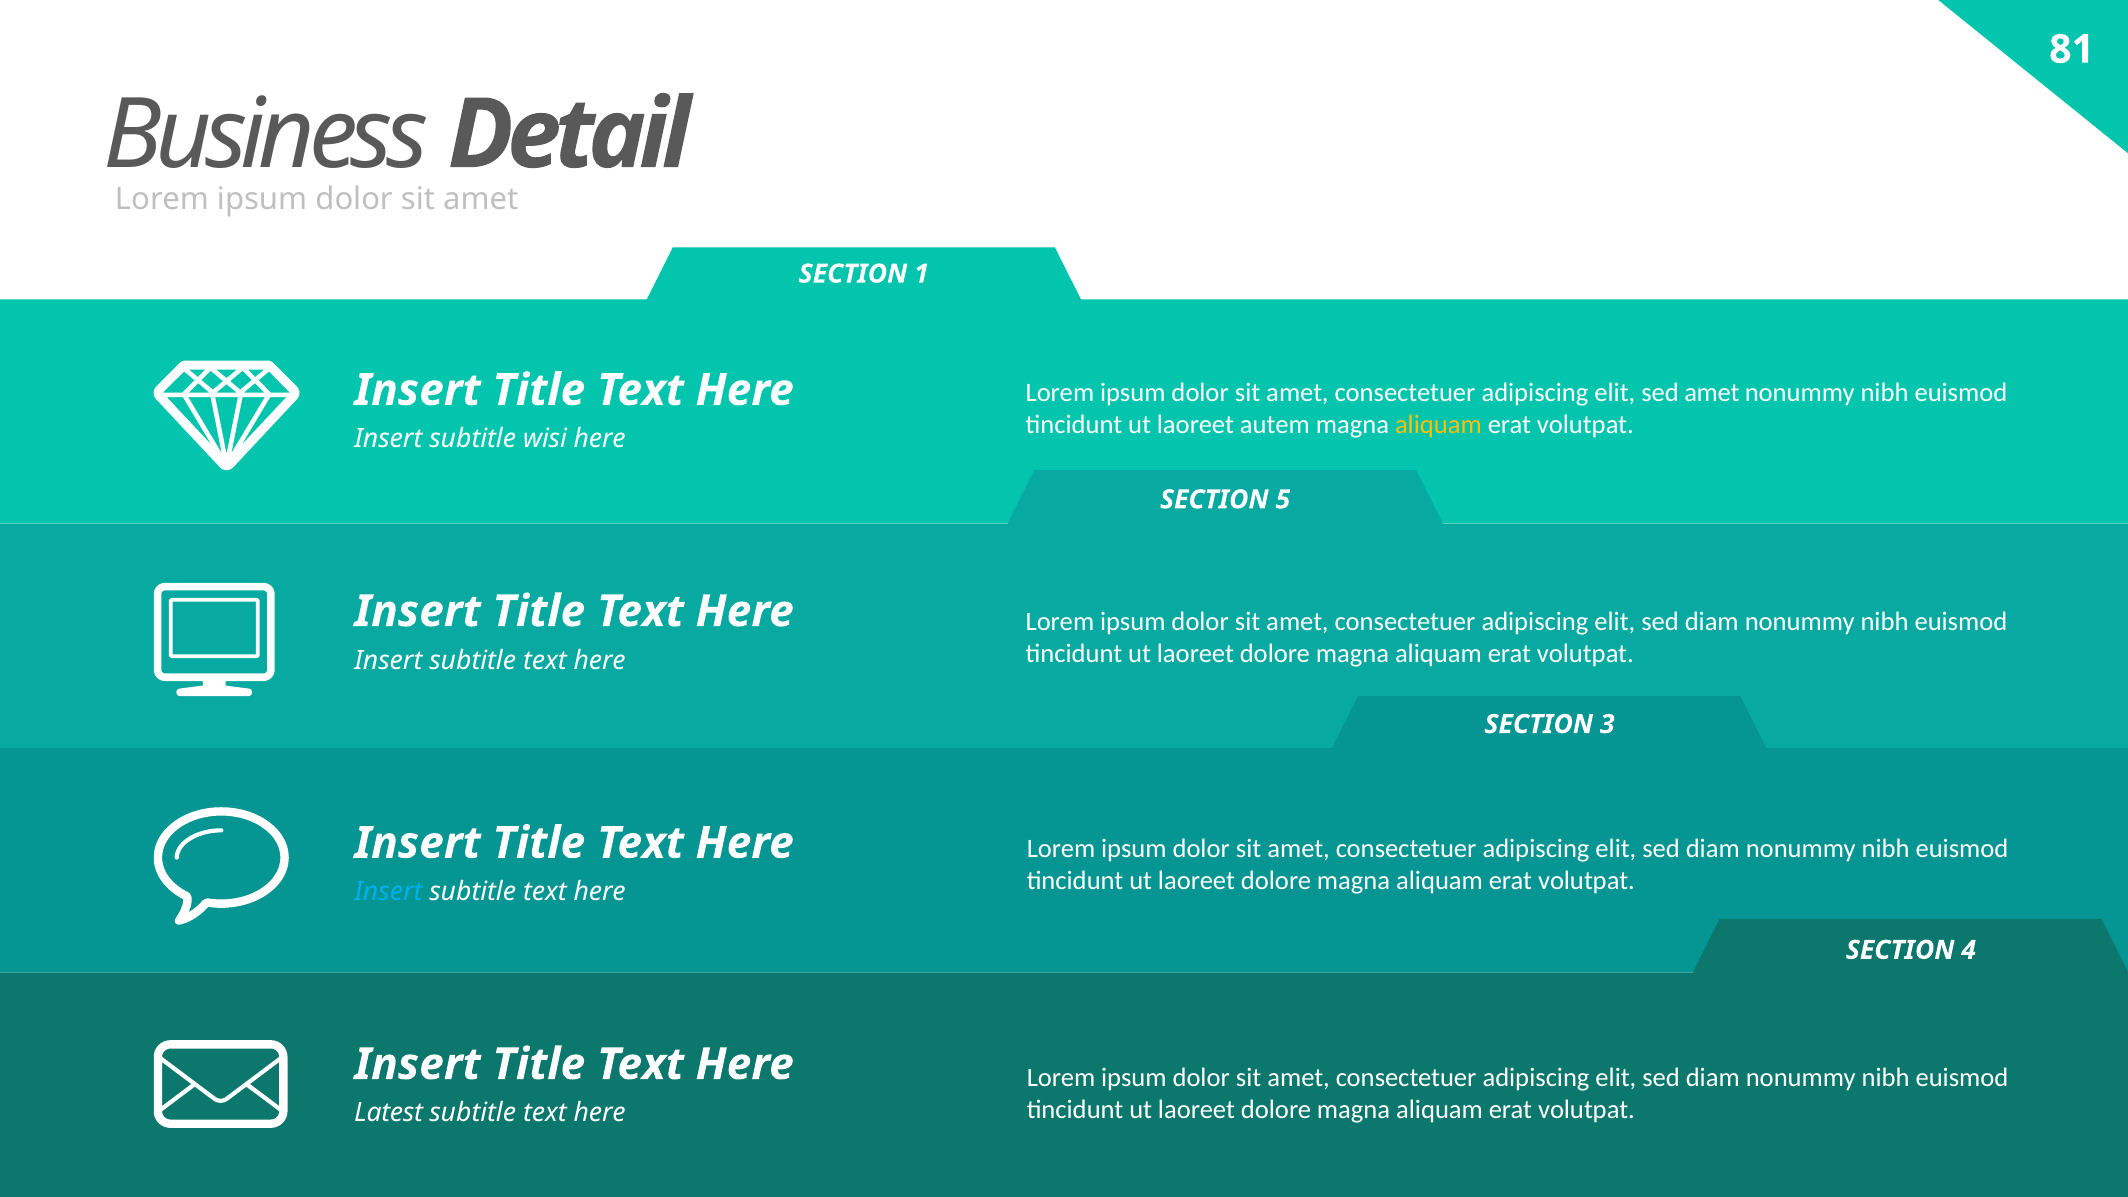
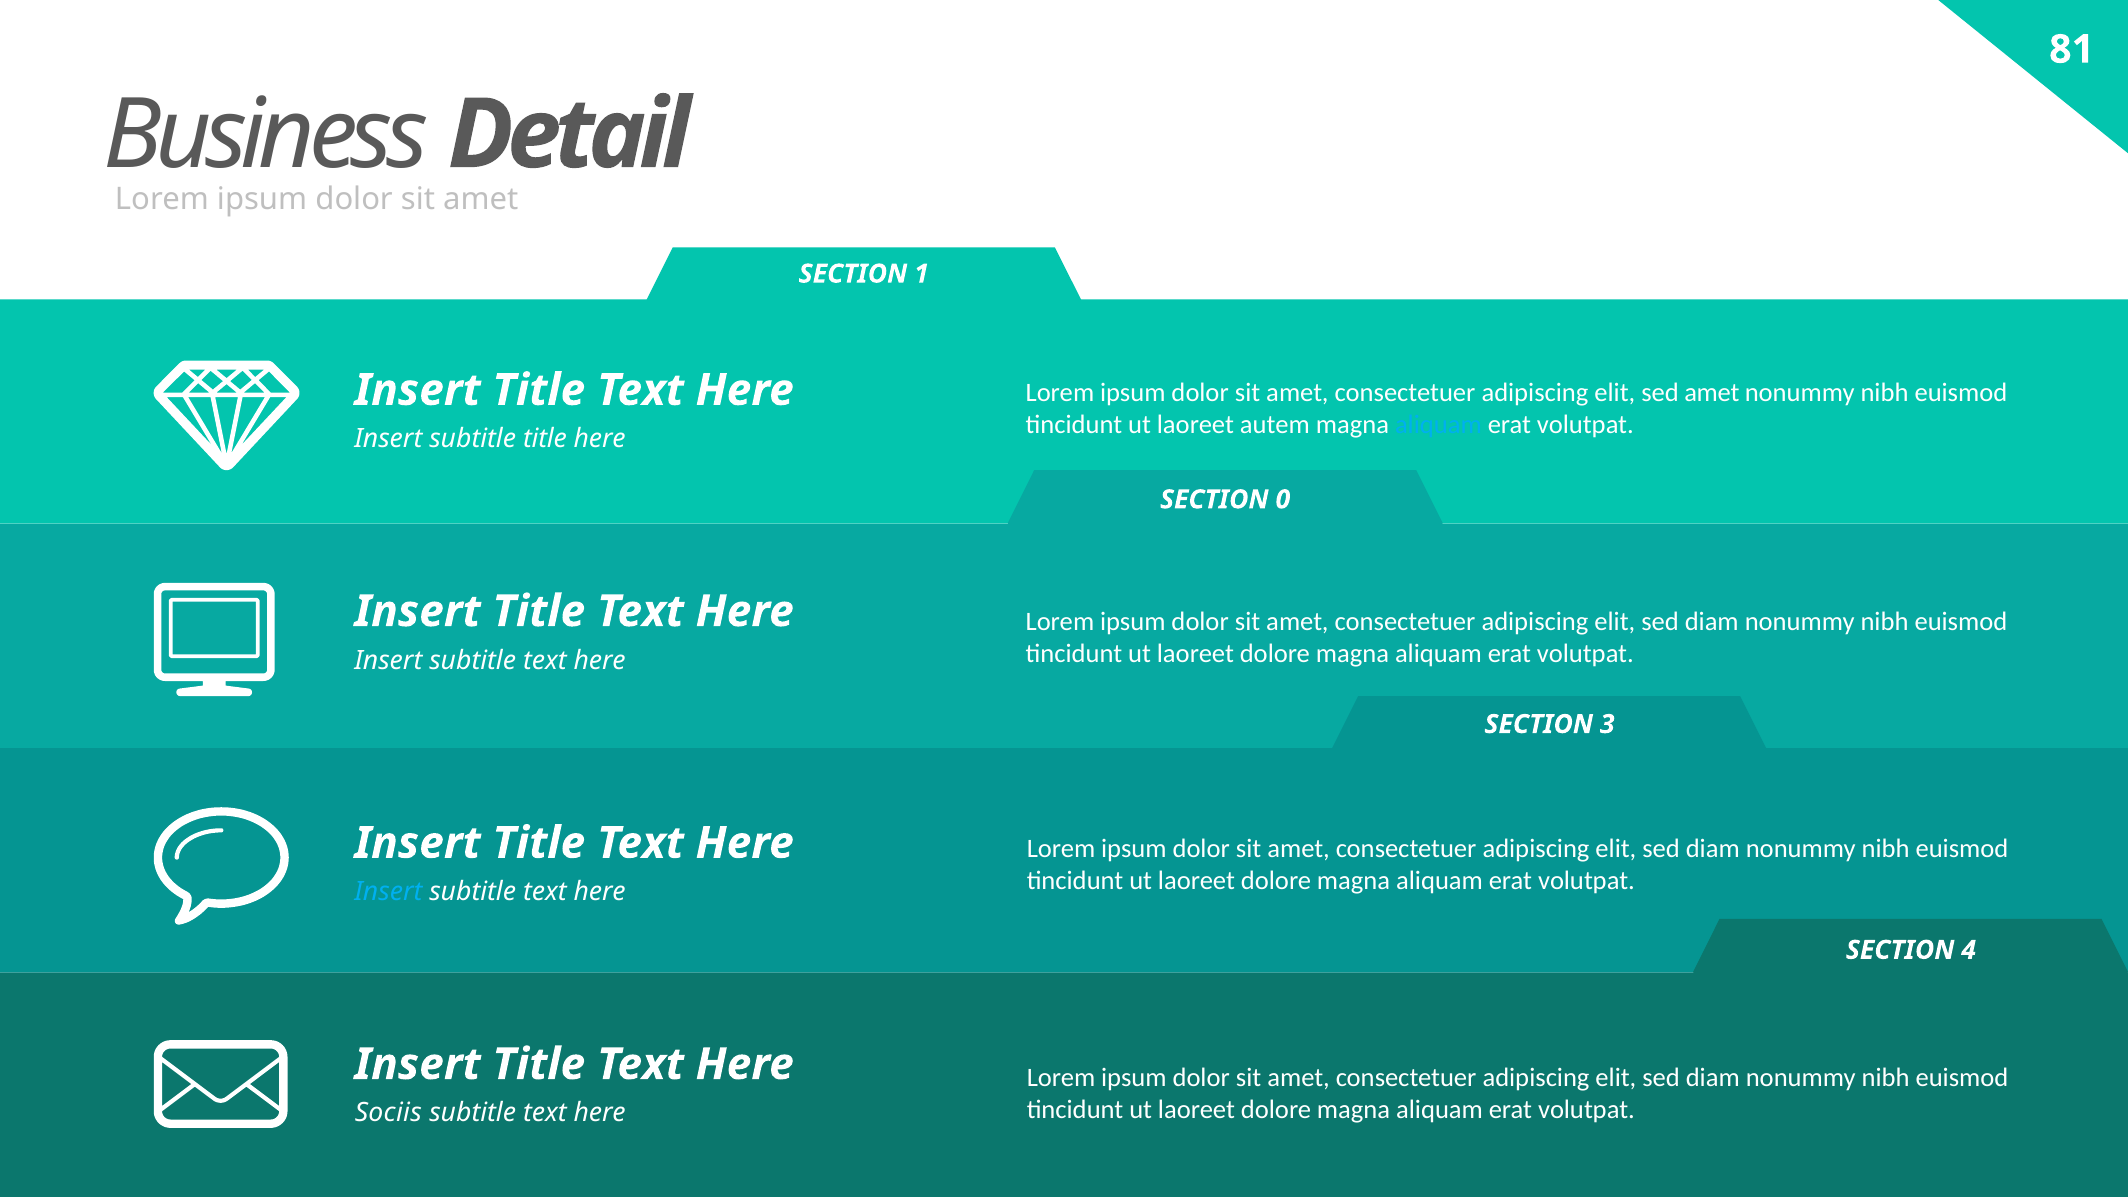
aliquam at (1438, 425) colour: yellow -> light blue
subtitle wisi: wisi -> title
5: 5 -> 0
Latest: Latest -> Sociis
